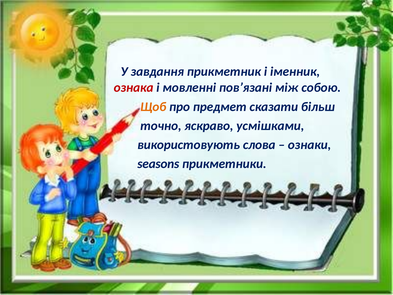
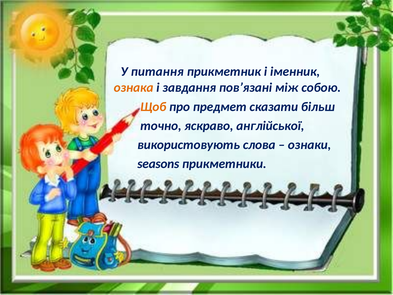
завдання: завдання -> питання
ознака colour: red -> orange
мовленні: мовленні -> завдання
усмішками: усмішками -> англійської
